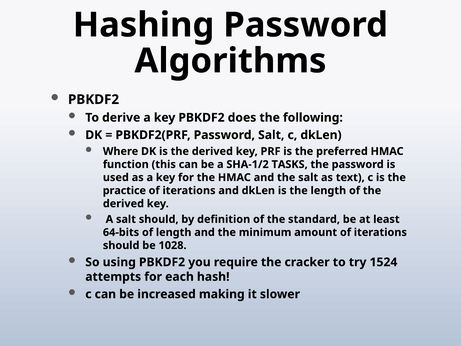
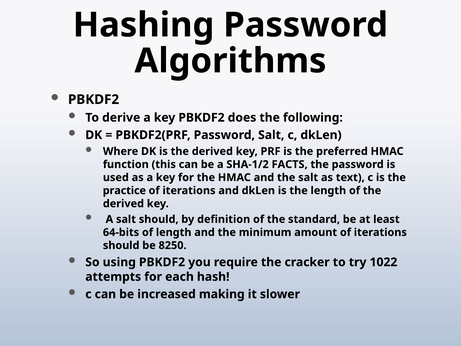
TASKS: TASKS -> FACTS
1028: 1028 -> 8250
1524: 1524 -> 1022
